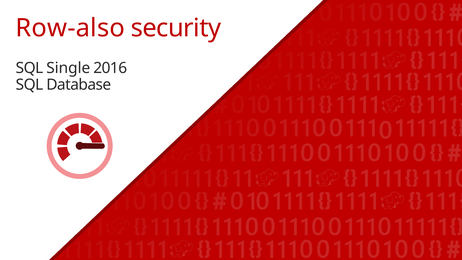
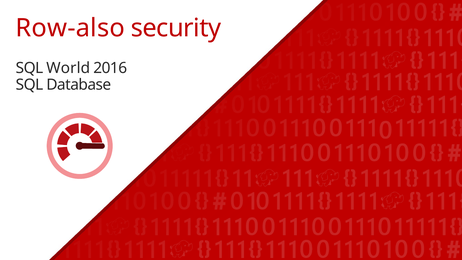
Single: Single -> World
